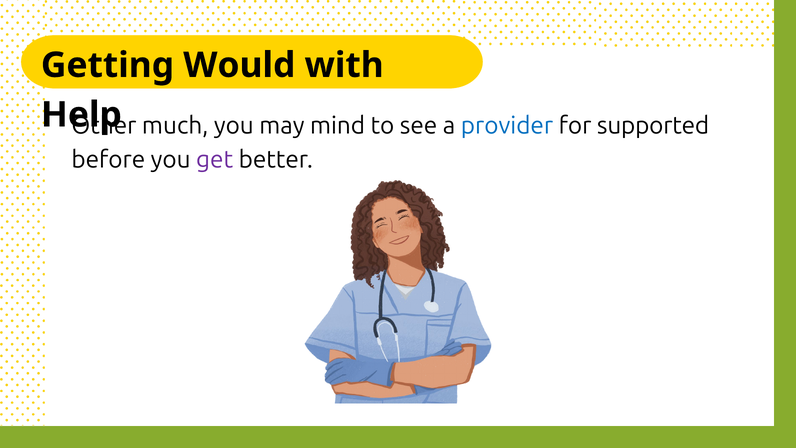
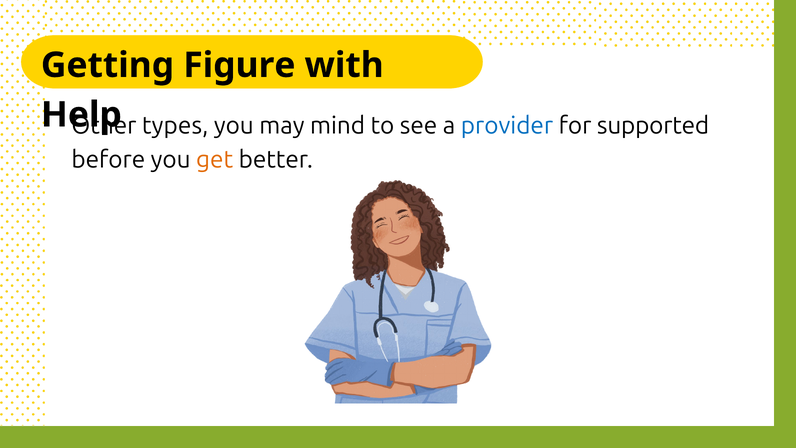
Would: Would -> Figure
much: much -> types
get colour: purple -> orange
